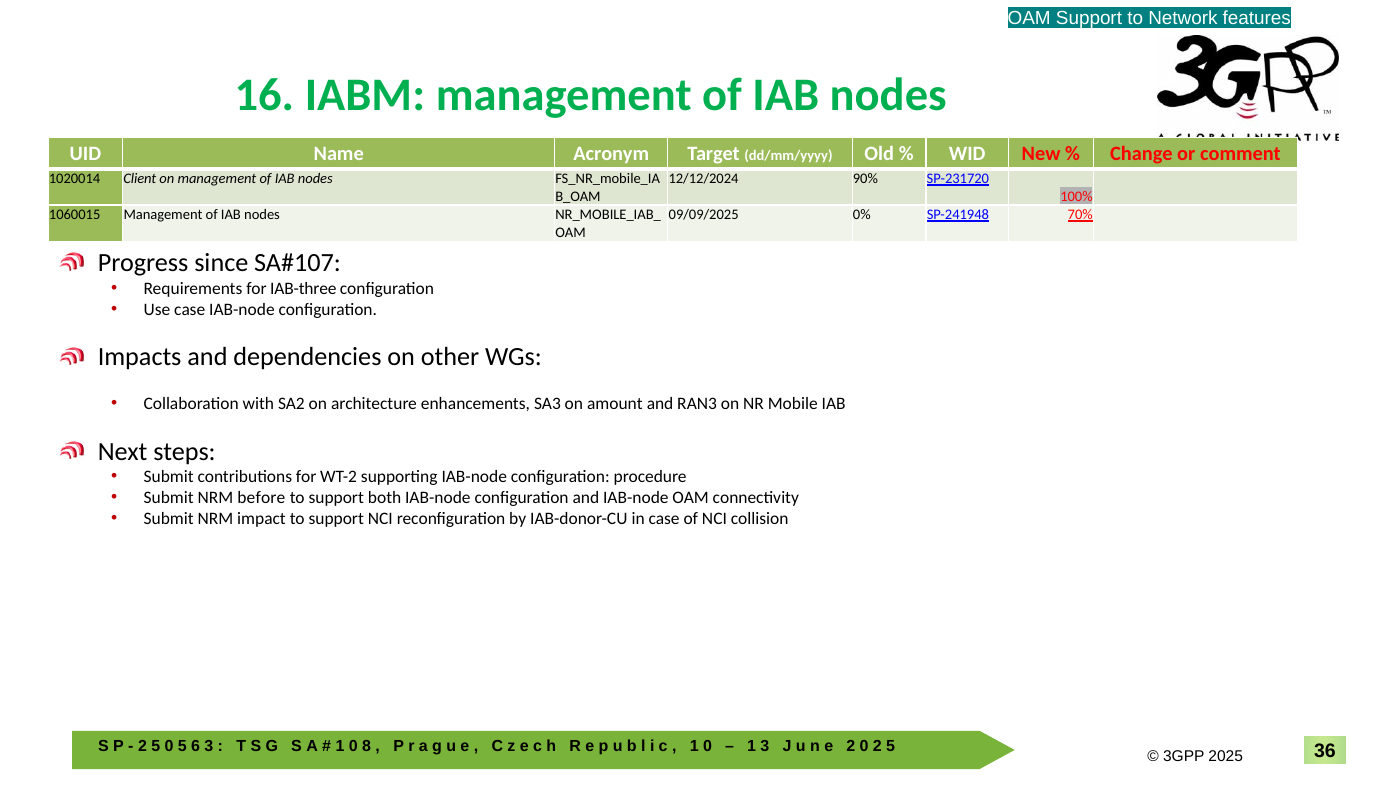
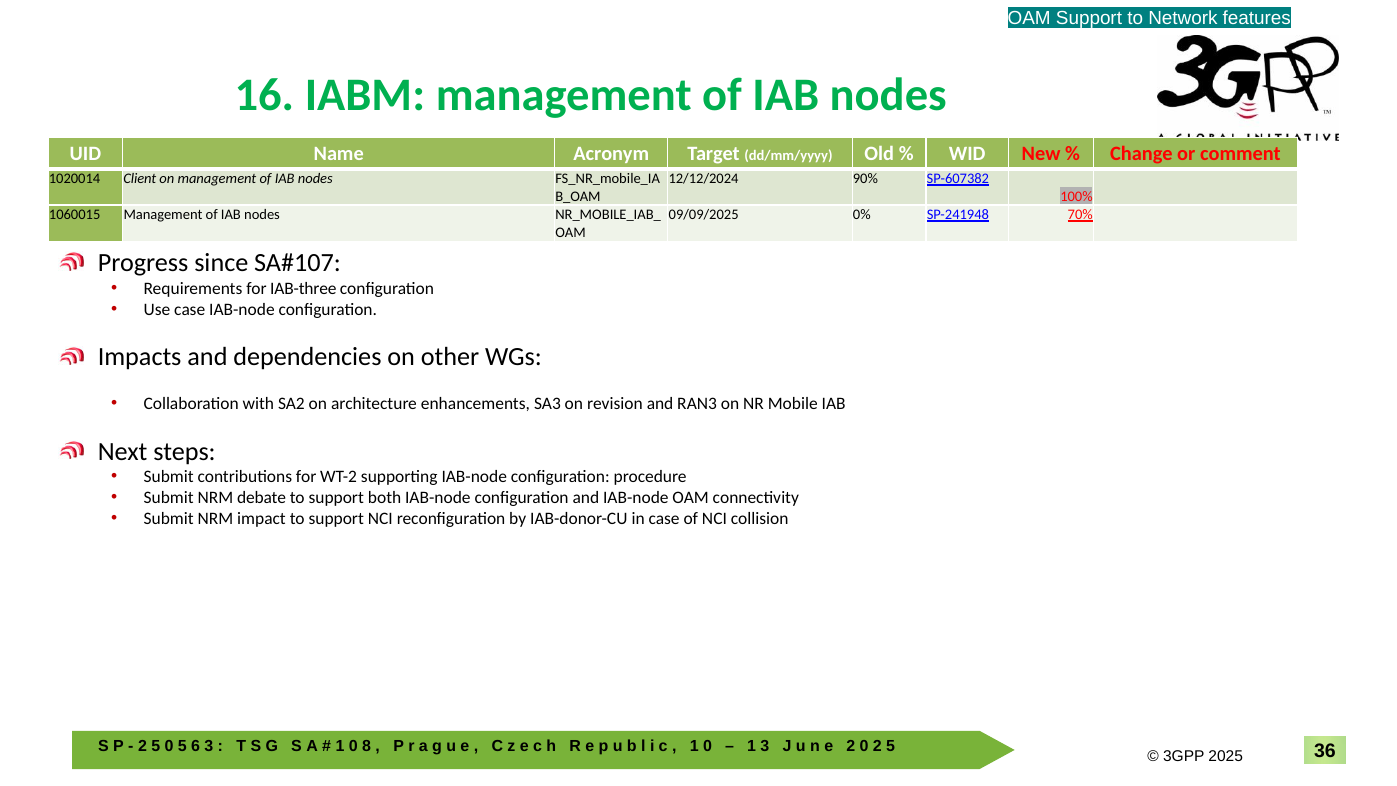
SP-231720: SP-231720 -> SP-607382
amount: amount -> revision
before: before -> debate
